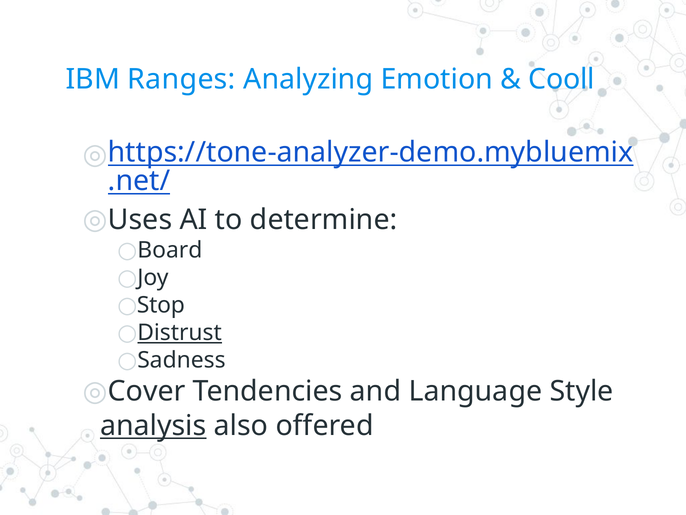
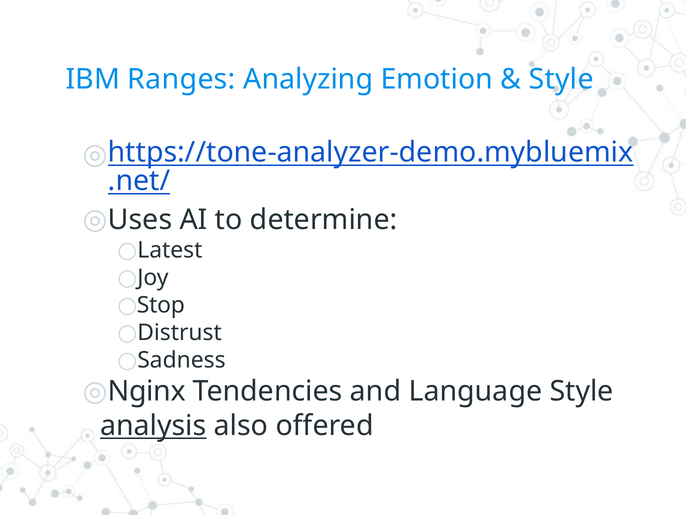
Cooll at (561, 79): Cooll -> Style
Board: Board -> Latest
Distrust underline: present -> none
Cover: Cover -> Nginx
